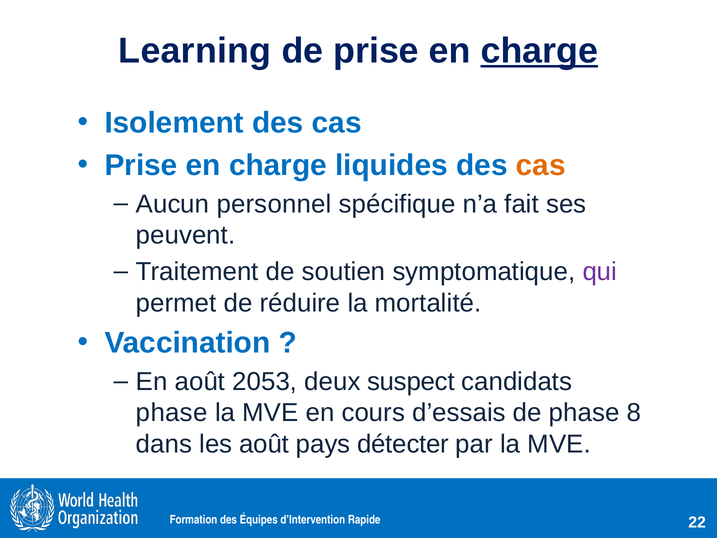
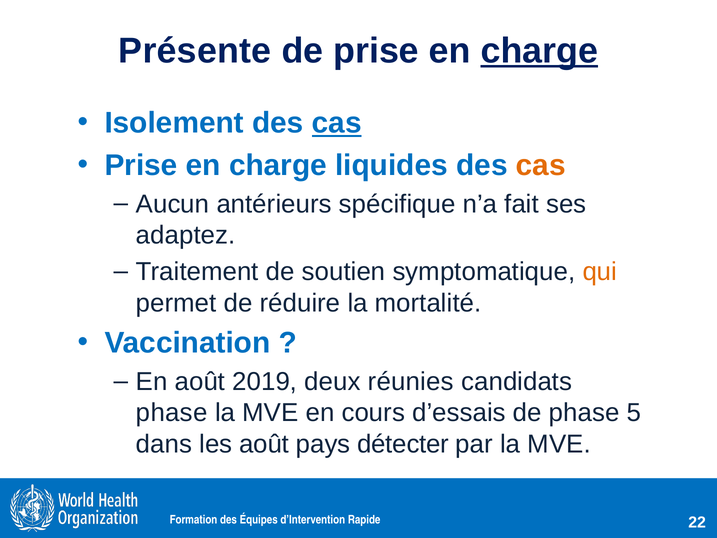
Learning: Learning -> Présente
cas at (337, 123) underline: none -> present
personnel: personnel -> antérieurs
peuvent: peuvent -> adaptez
qui colour: purple -> orange
2053: 2053 -> 2019
suspect: suspect -> réunies
8: 8 -> 5
